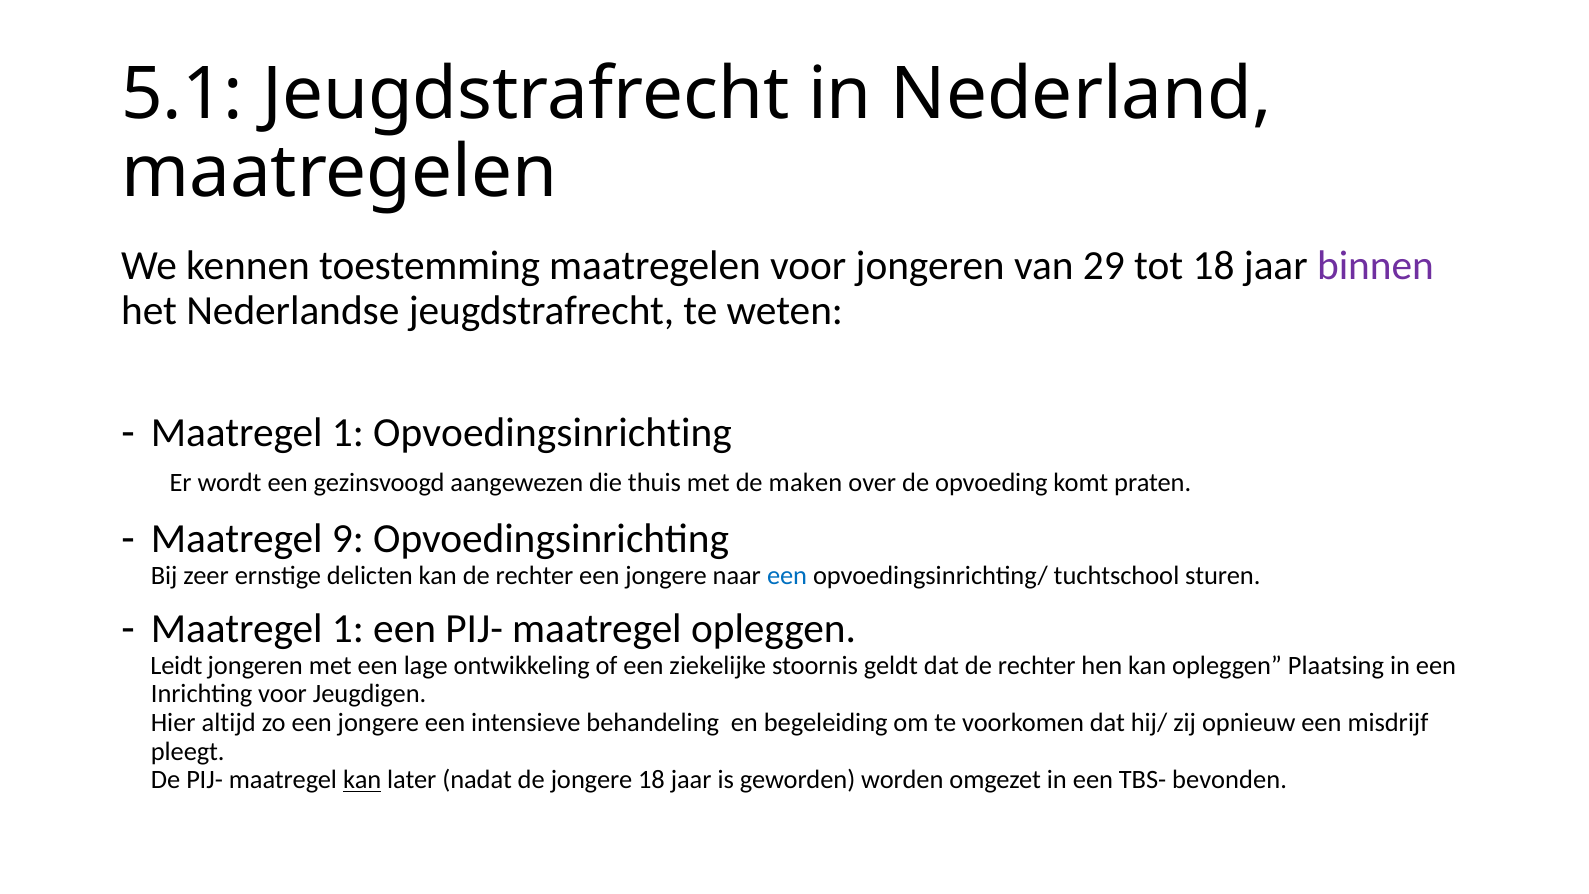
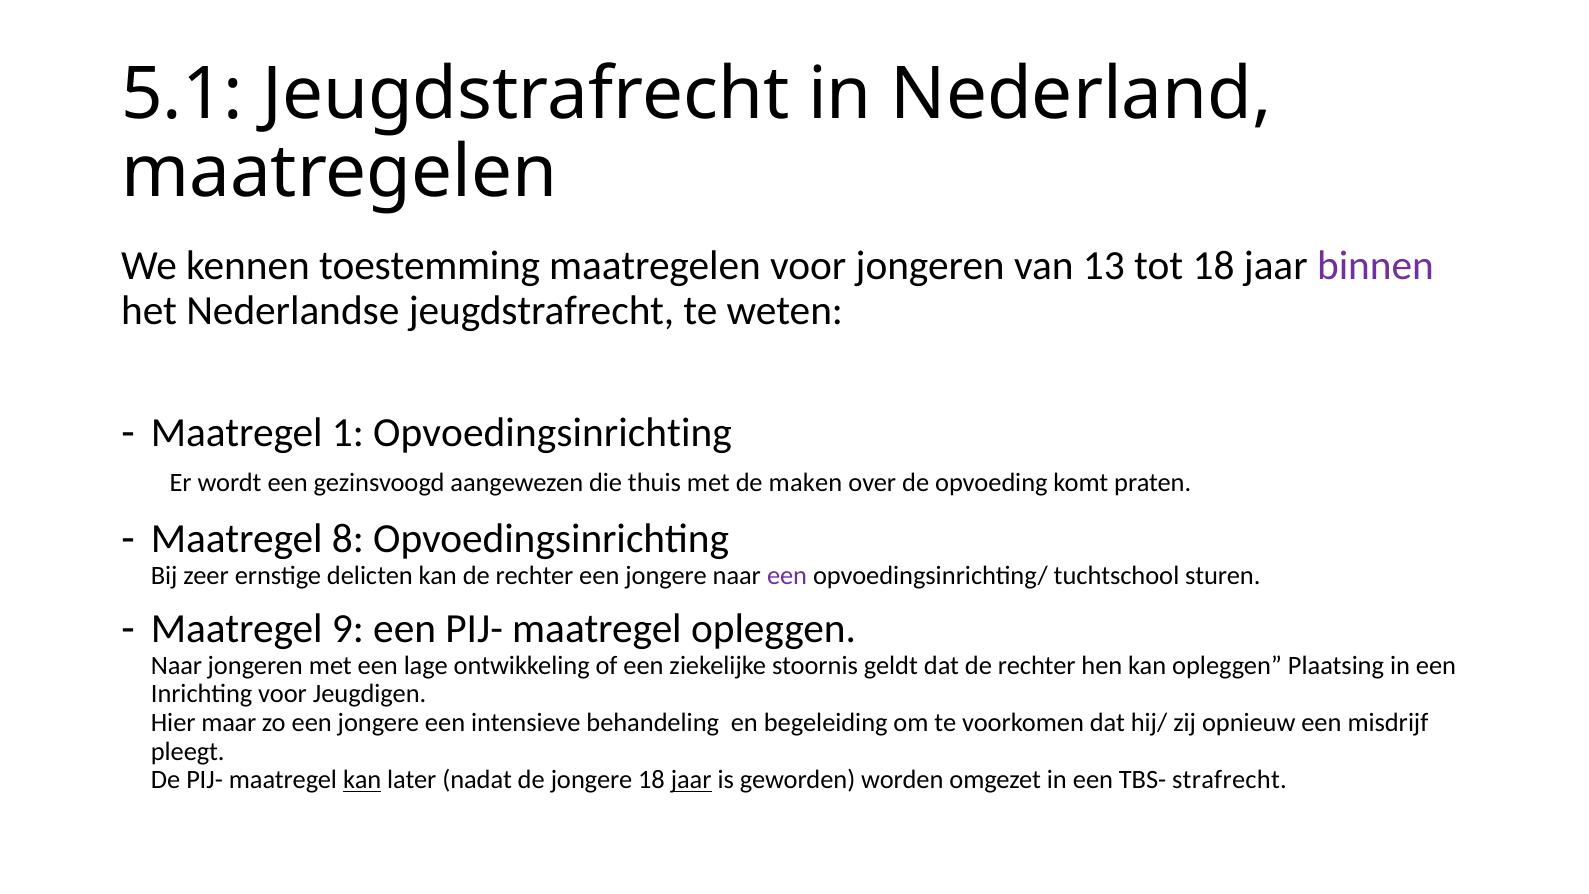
29: 29 -> 13
9: 9 -> 8
een at (787, 576) colour: blue -> purple
1 at (348, 629): 1 -> 9
Leidt at (176, 665): Leidt -> Naar
altijd: altijd -> maar
jaar at (691, 780) underline: none -> present
bevonden: bevonden -> strafrecht
